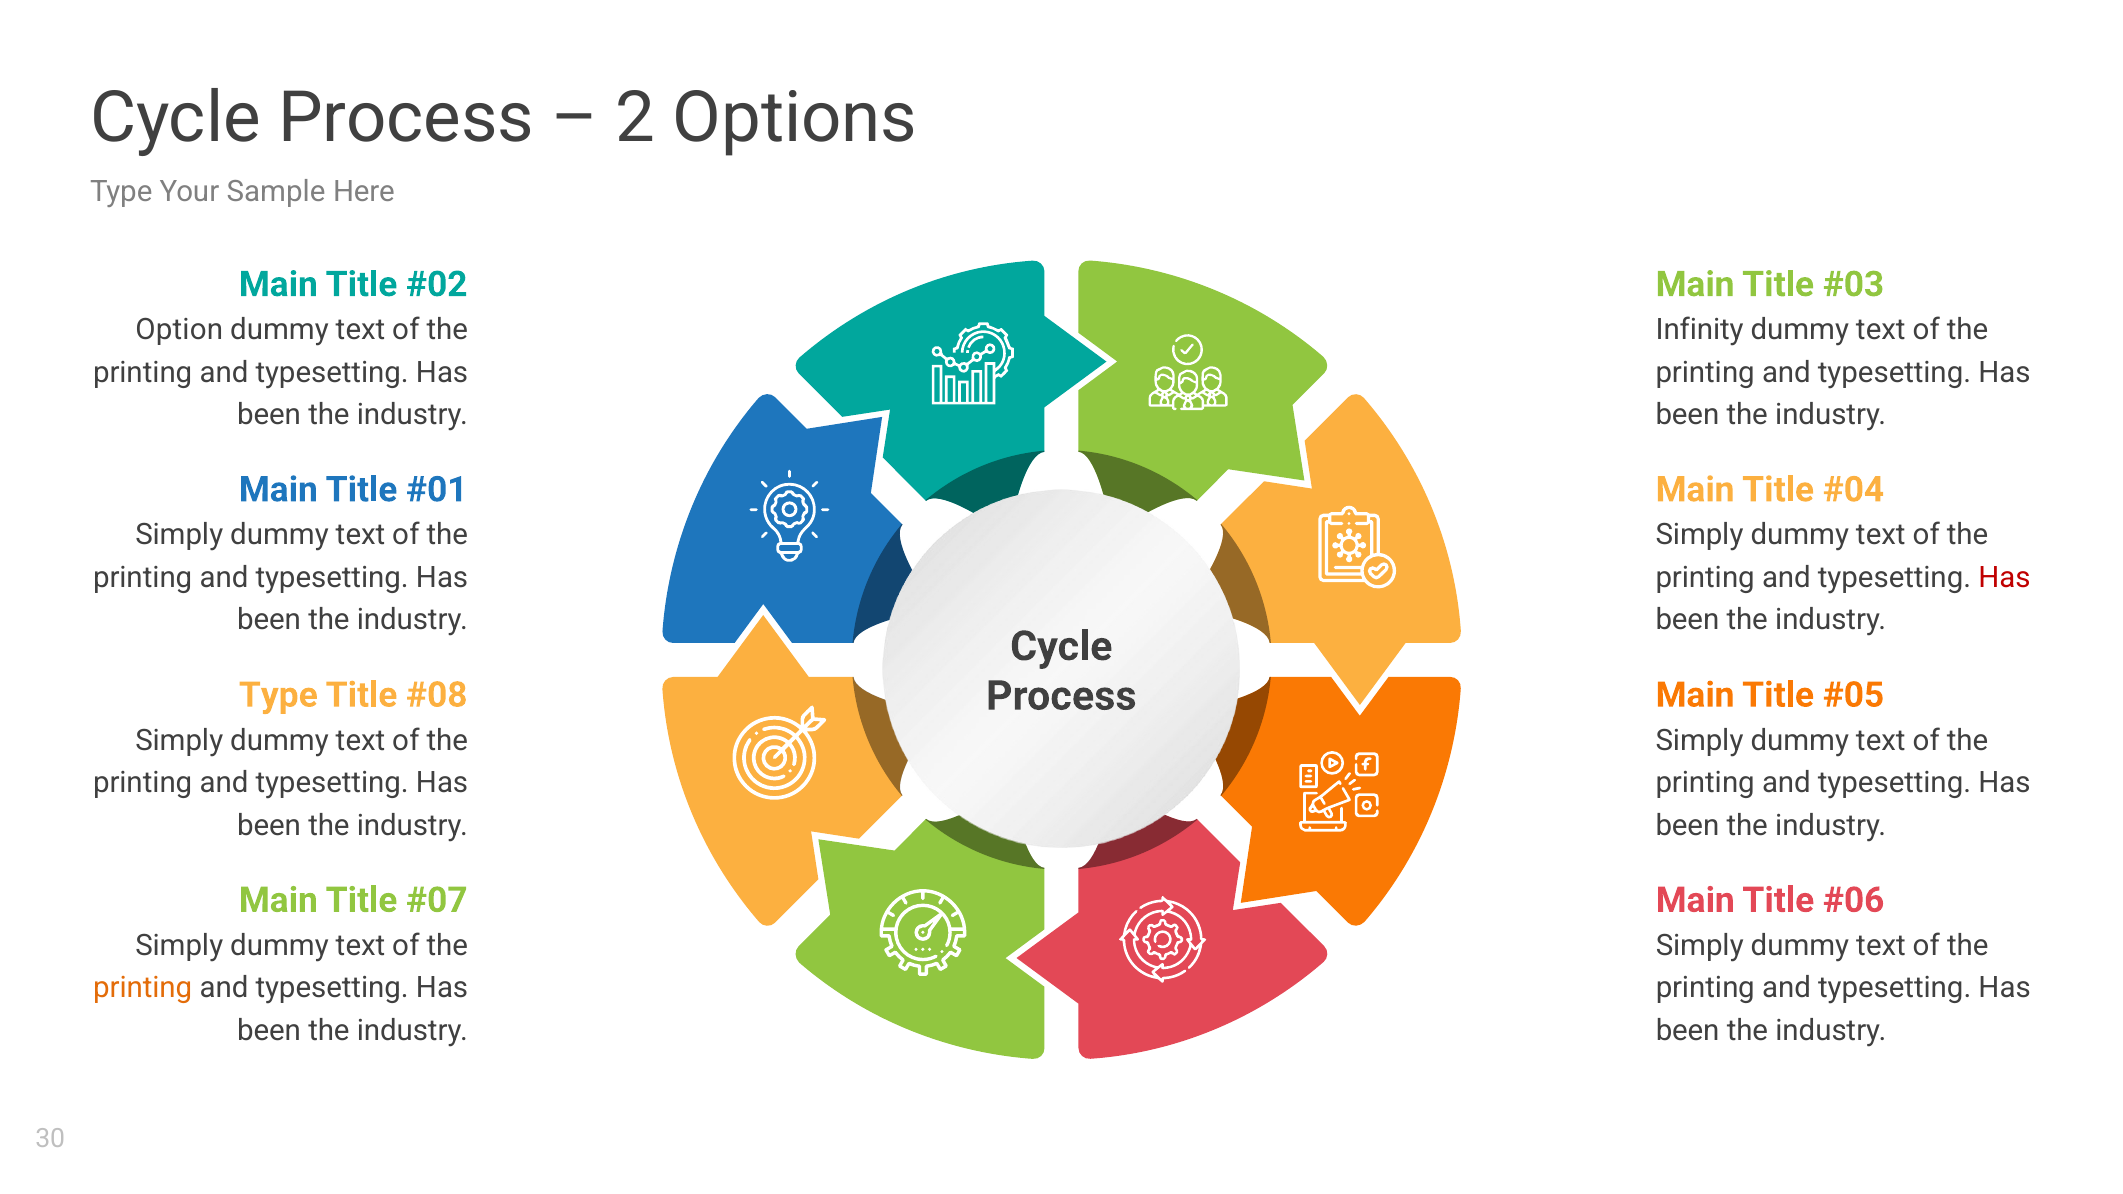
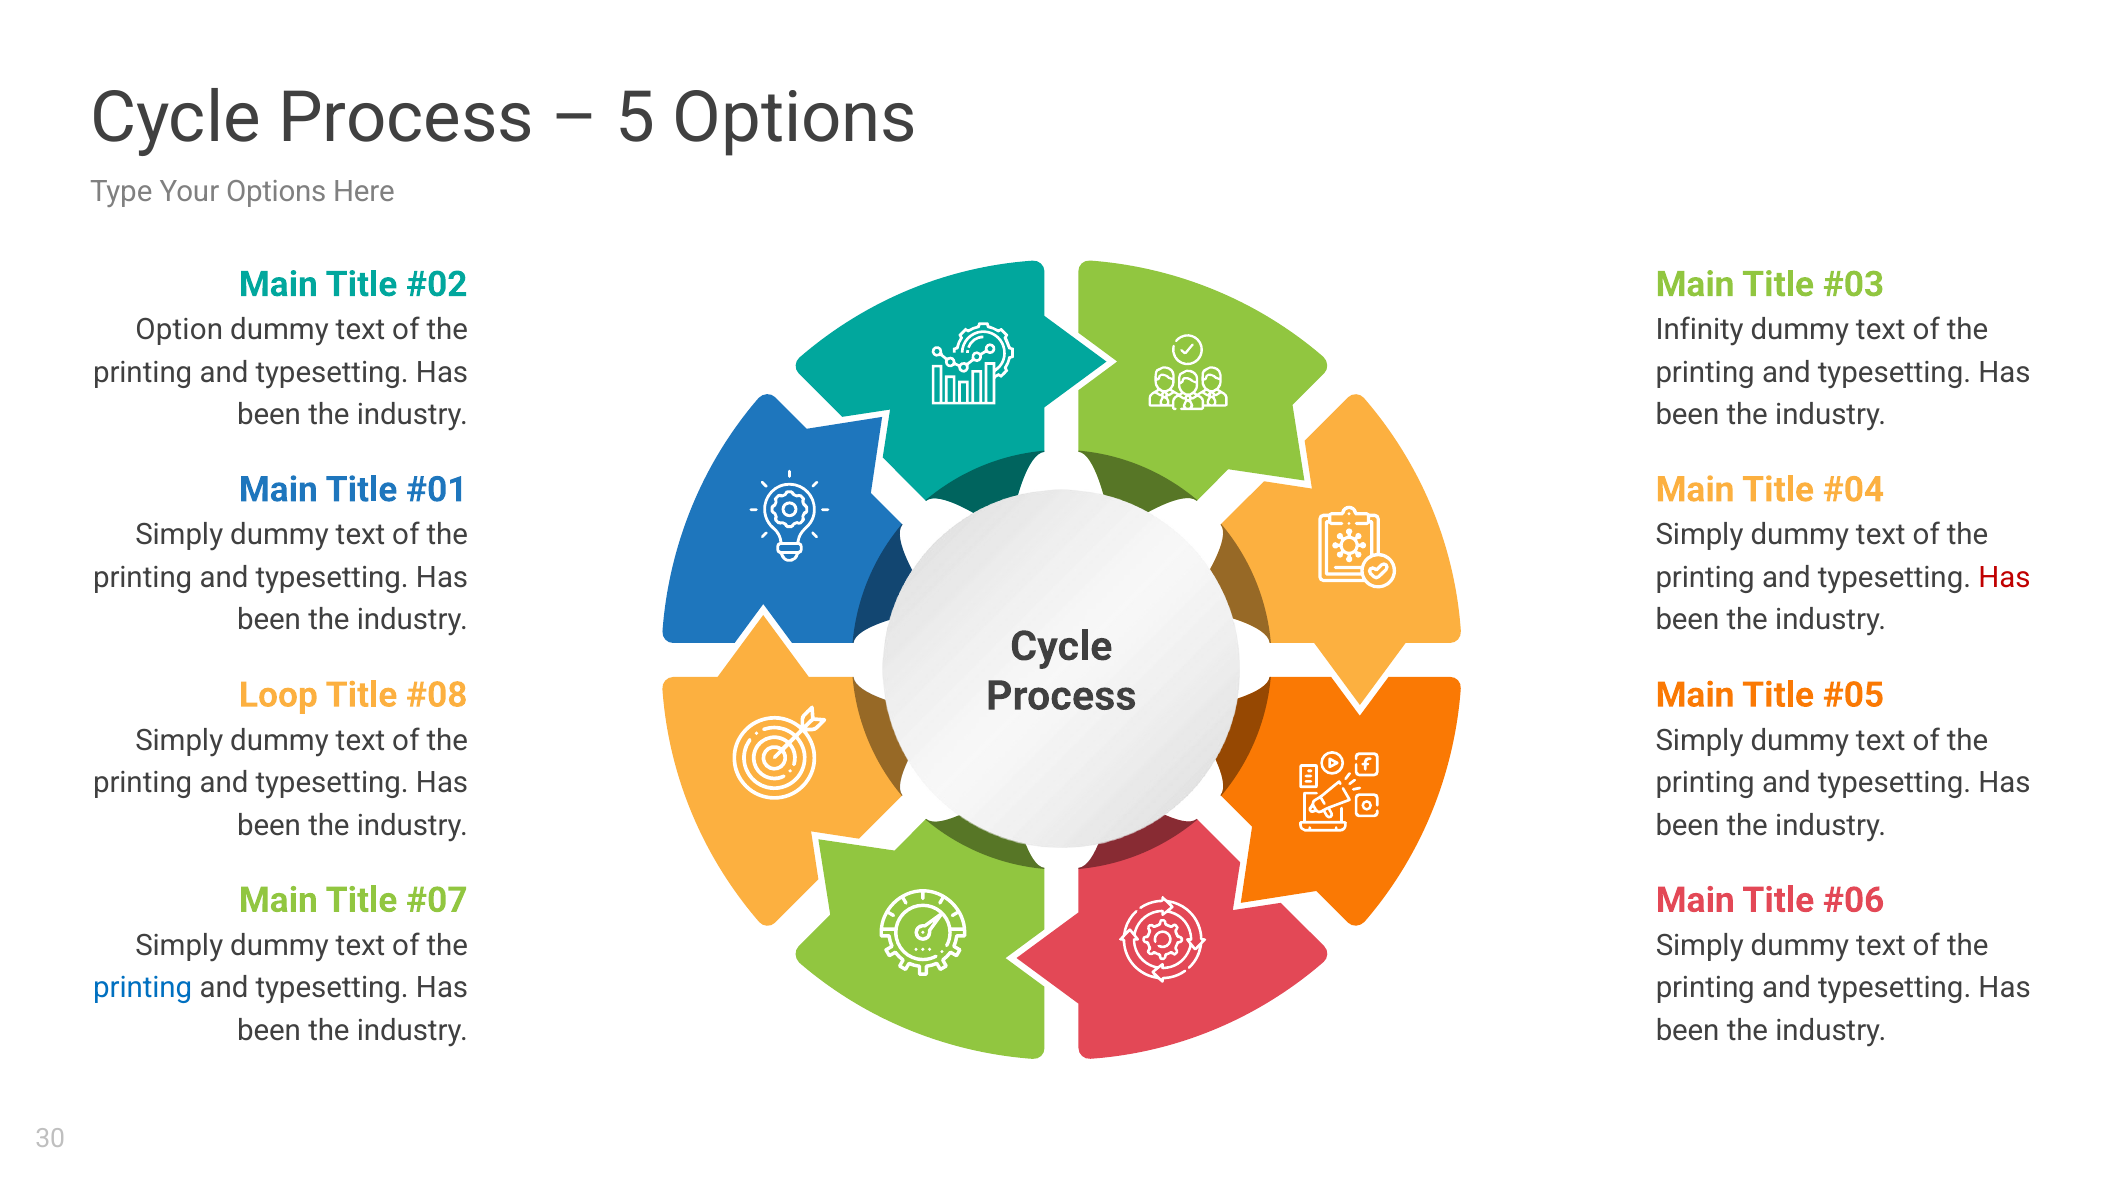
2: 2 -> 5
Your Sample: Sample -> Options
Type at (278, 695): Type -> Loop
printing at (143, 988) colour: orange -> blue
